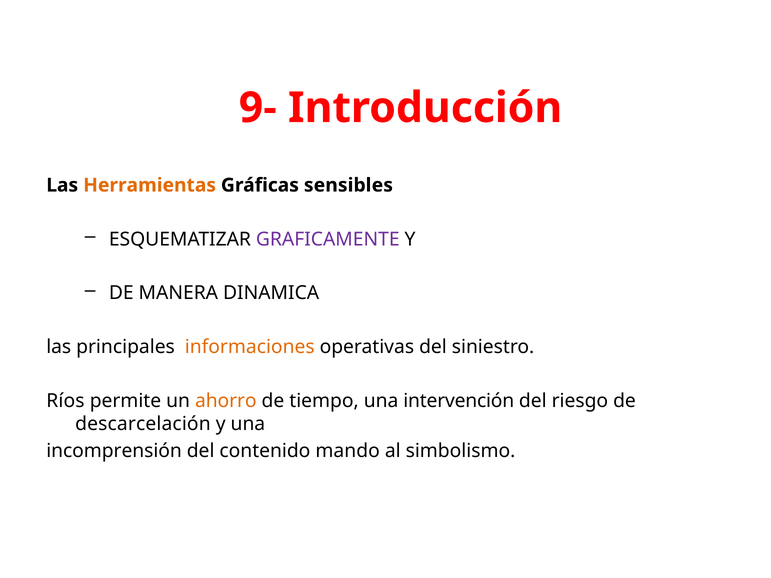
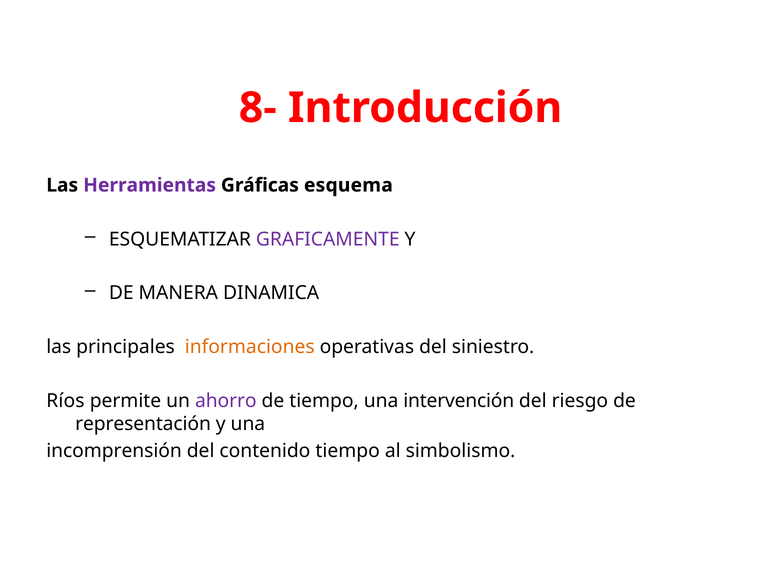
9-: 9- -> 8-
Herramientas colour: orange -> purple
sensibles: sensibles -> esquema
ahorro colour: orange -> purple
descarcelación: descarcelación -> representación
contenido mando: mando -> tiempo
